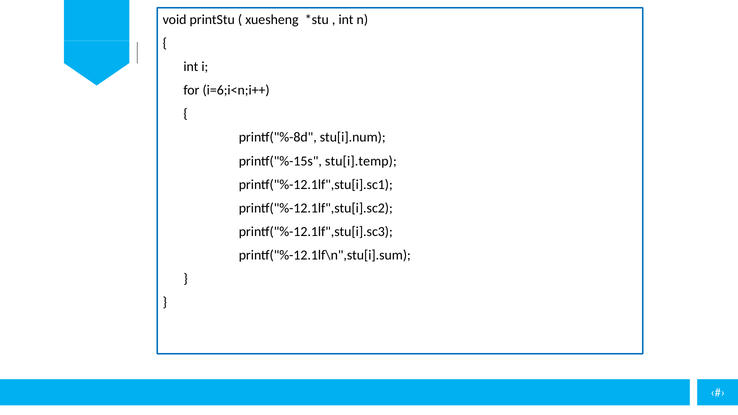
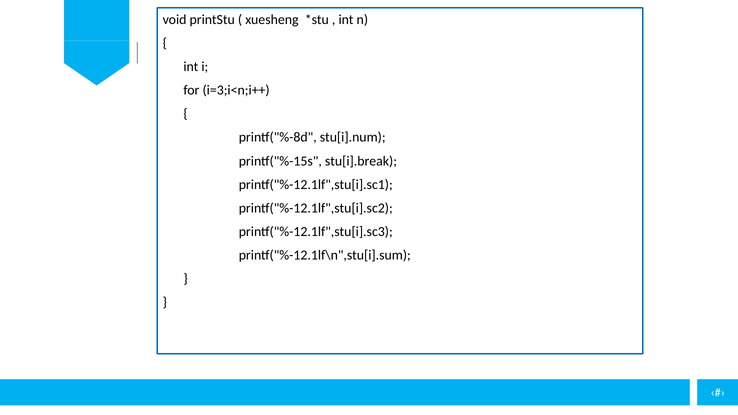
i=6;i<n;i++: i=6;i<n;i++ -> i=3;i<n;i++
stu[i].temp: stu[i].temp -> stu[i].break
